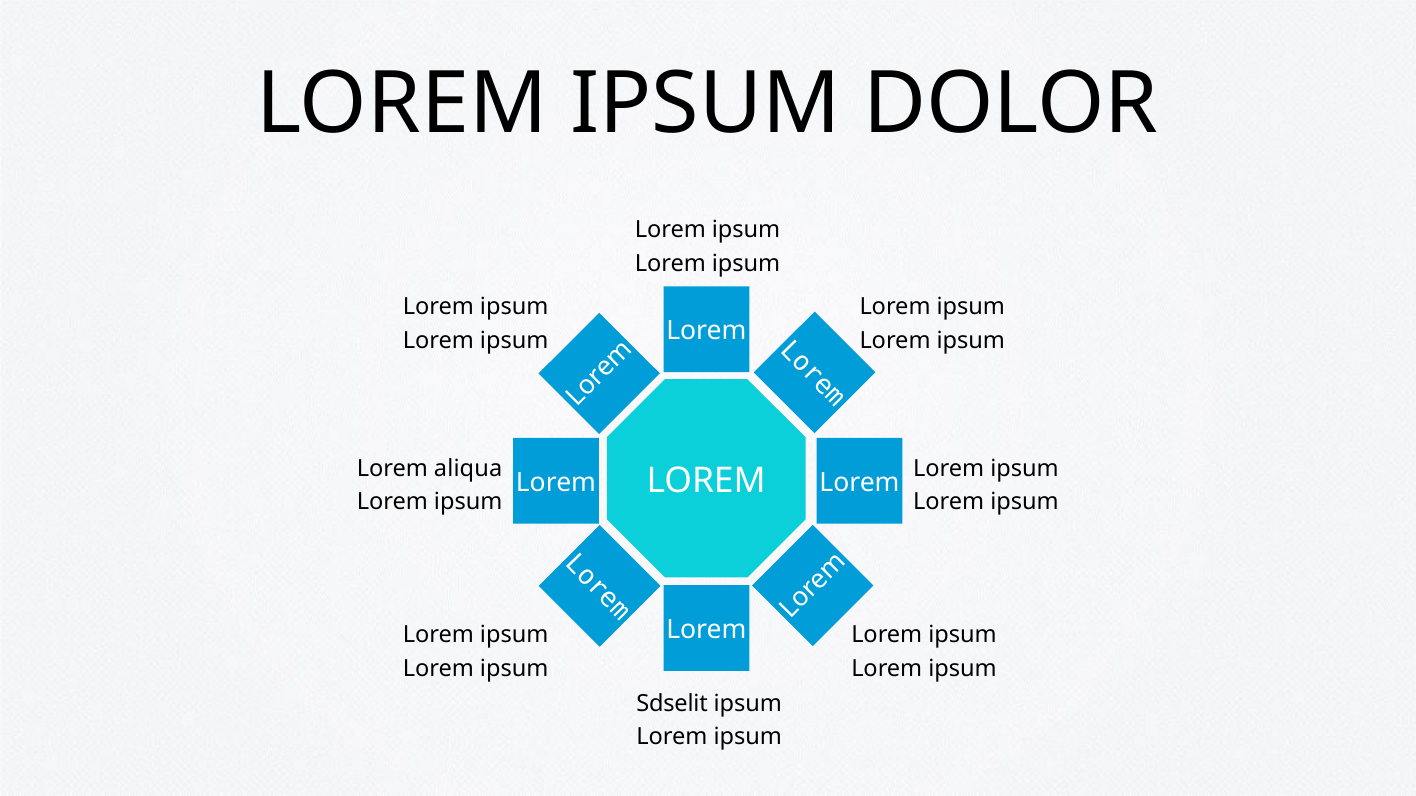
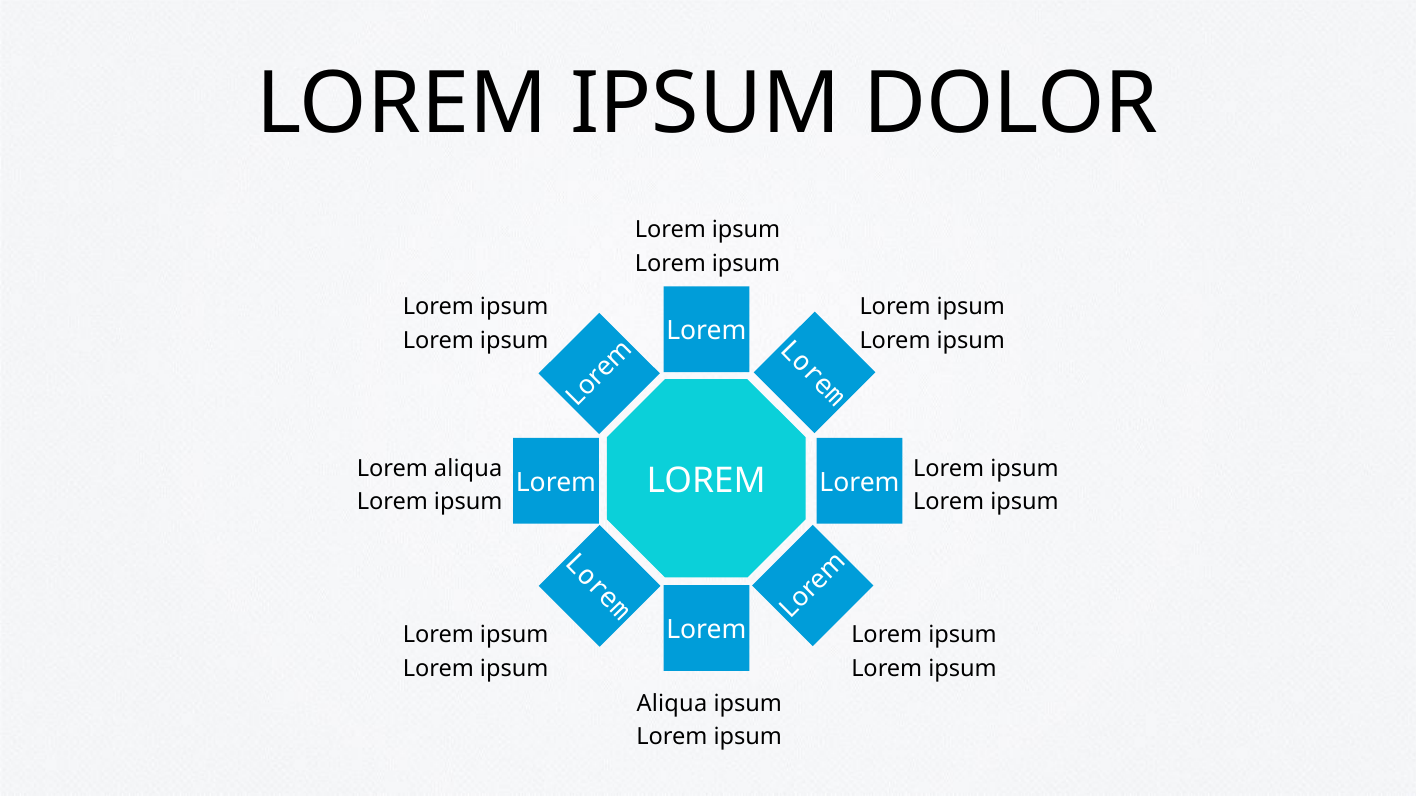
Sdselit at (672, 704): Sdselit -> Aliqua
